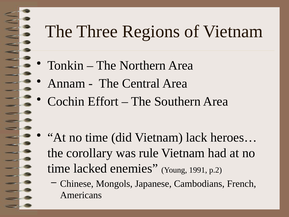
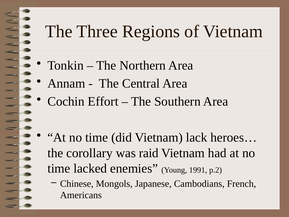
rule: rule -> raid
